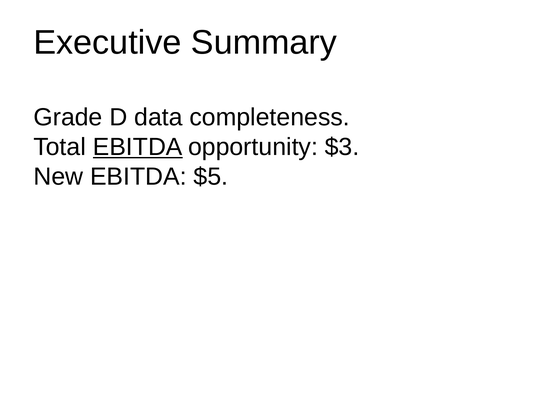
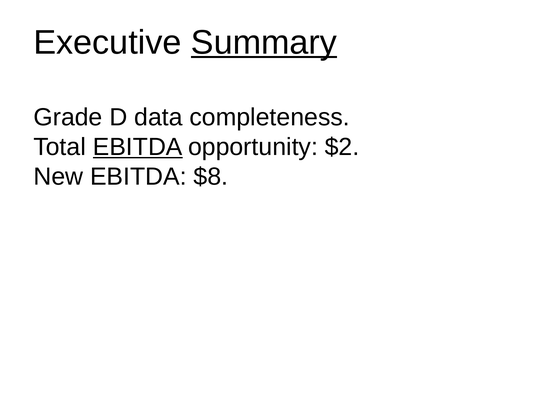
Summary underline: none -> present
$3: $3 -> $2
$5: $5 -> $8
